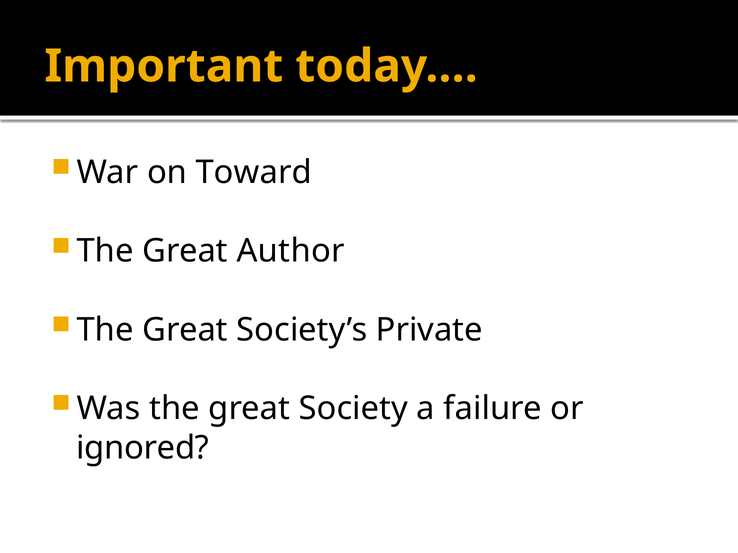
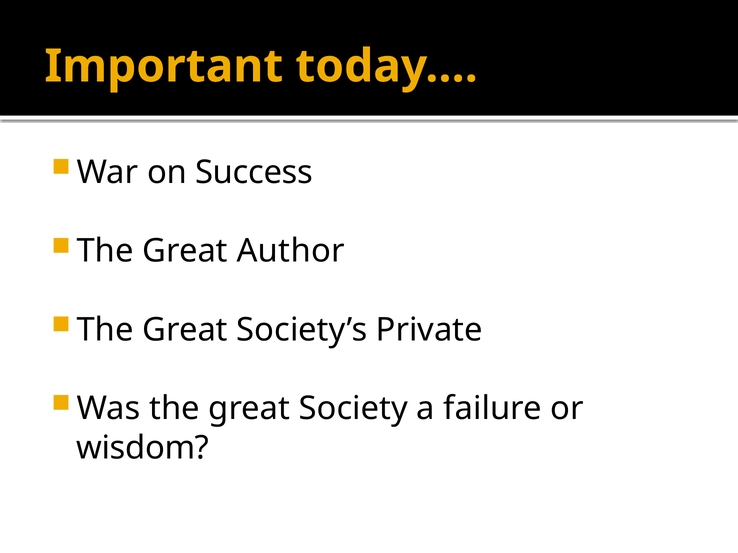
Toward: Toward -> Success
ignored: ignored -> wisdom
